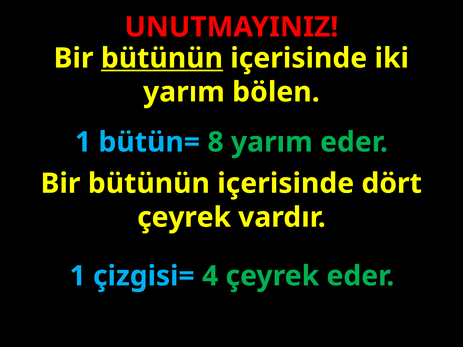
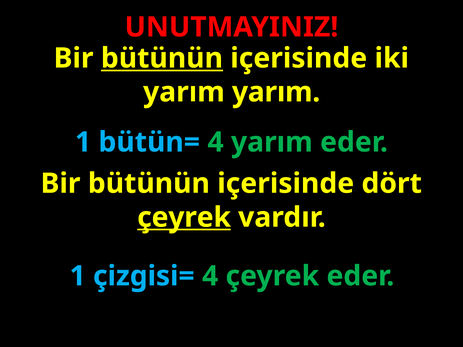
yarım bölen: bölen -> yarım
bütün= 8: 8 -> 4
çeyrek at (184, 218) underline: none -> present
